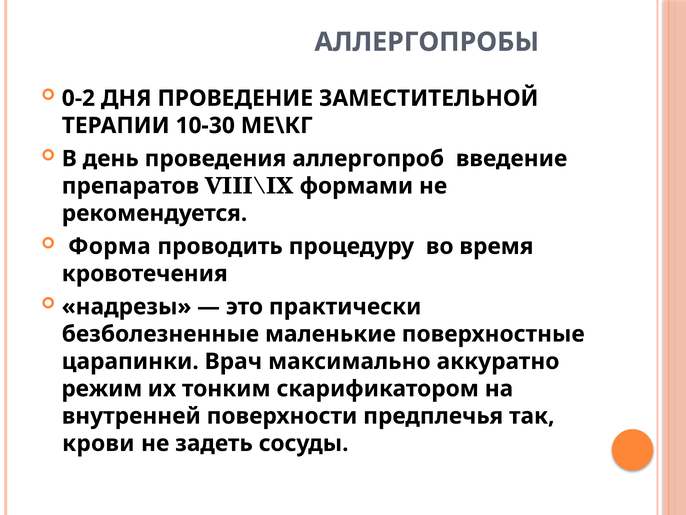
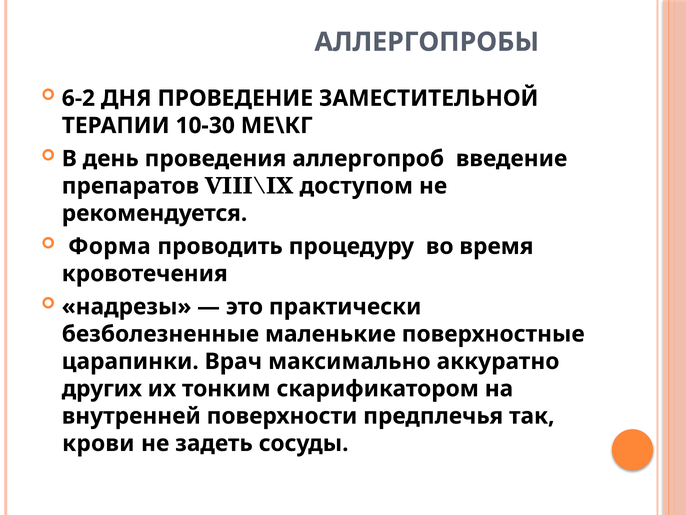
0-2: 0-2 -> 6-2
формами: формами -> доступом
режим: режим -> других
